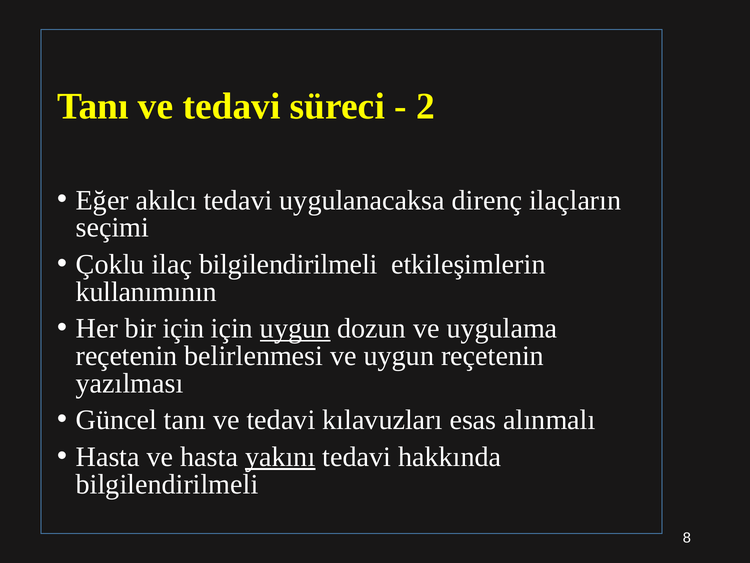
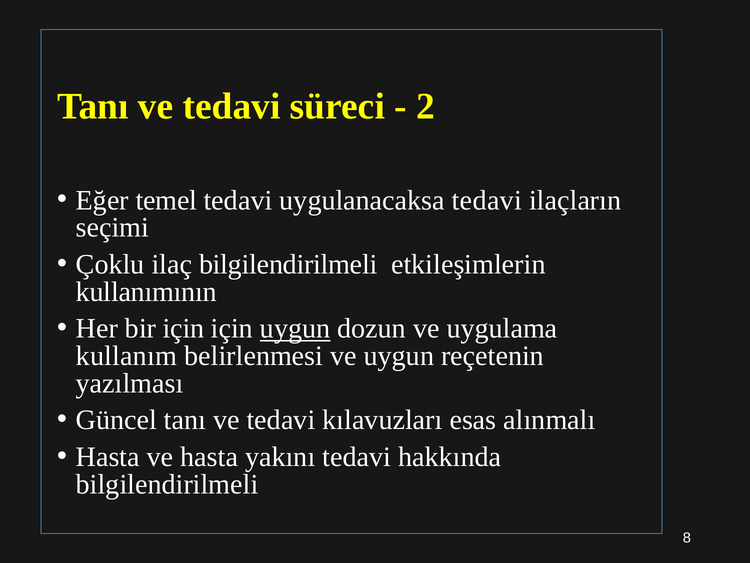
akılcı: akılcı -> temel
uygulanacaksa direnç: direnç -> tedavi
reçetenin at (127, 356): reçetenin -> kullanım
yakını underline: present -> none
